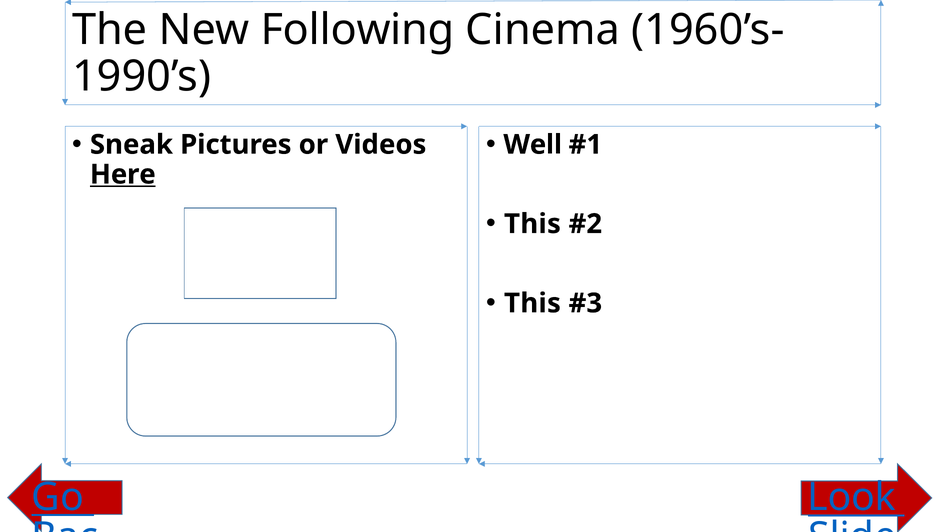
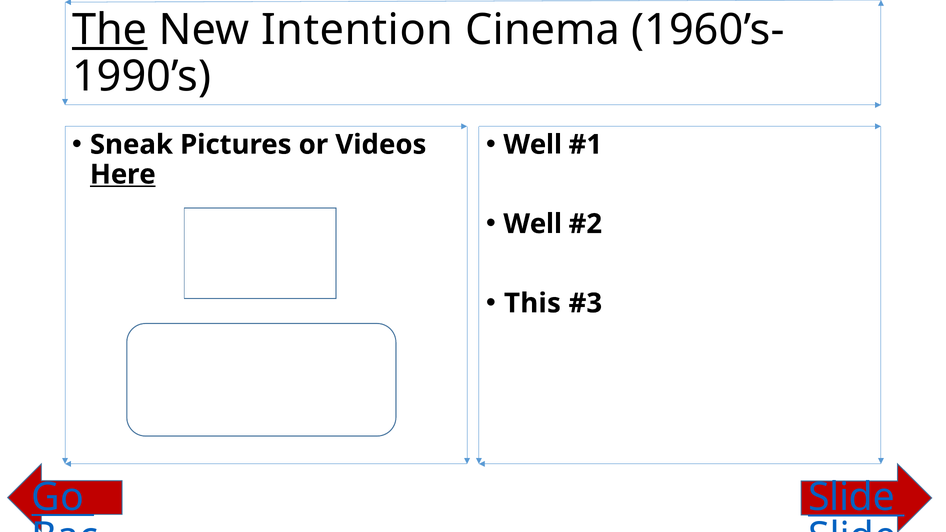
The underline: none -> present
Following: Following -> Intention
This at (532, 224): This -> Well
Look at (851, 498): Look -> Slide
